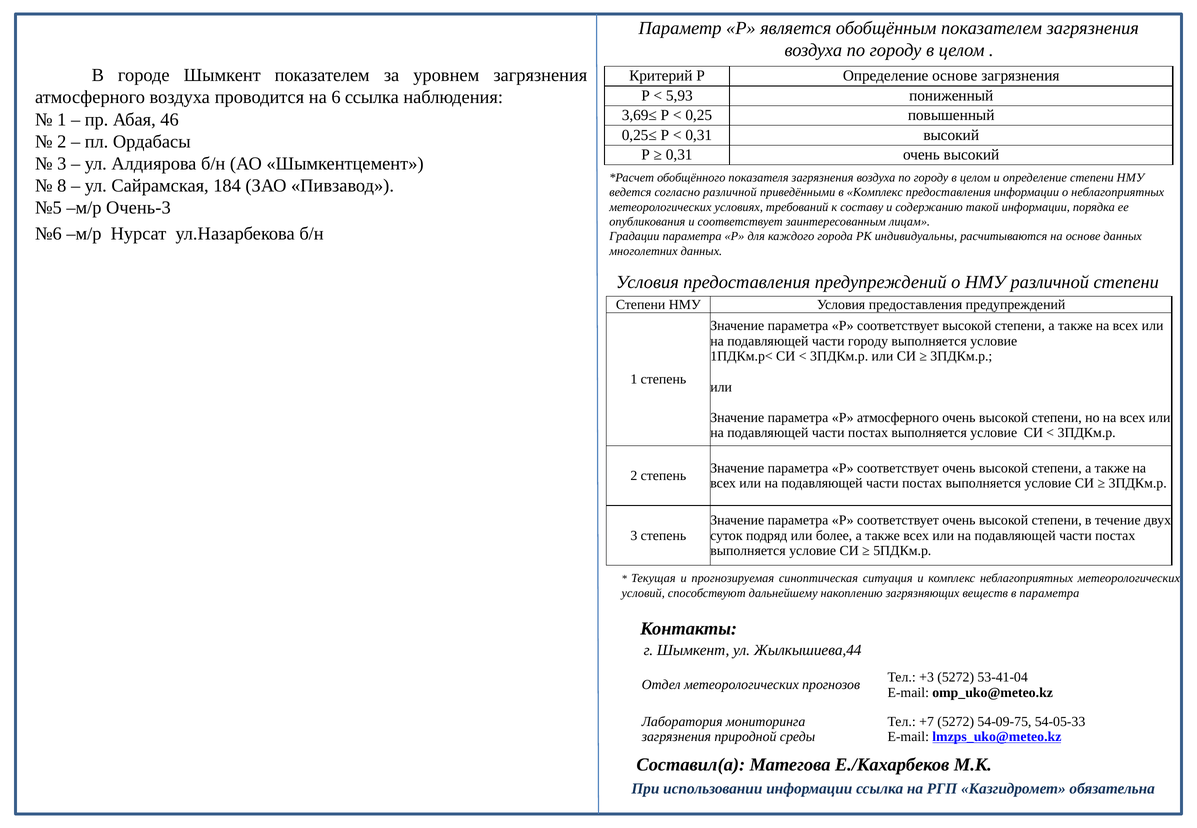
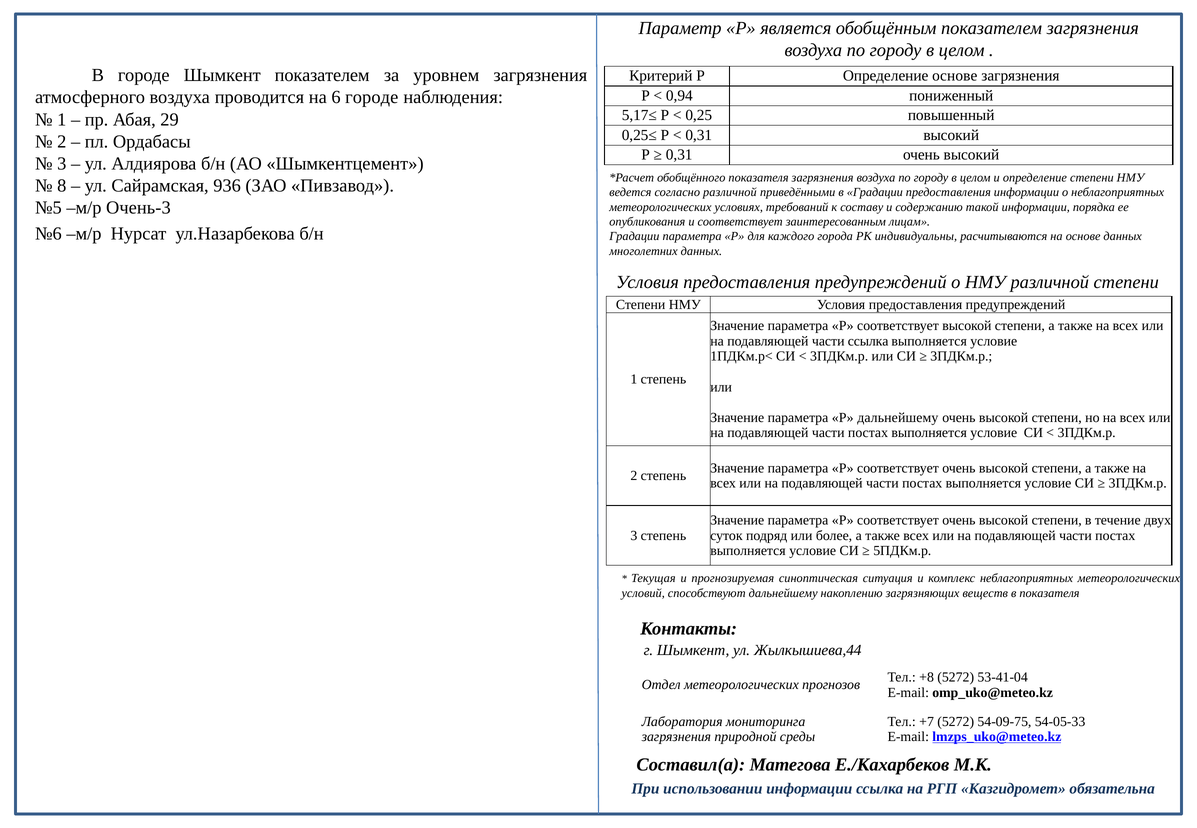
5,93: 5,93 -> 0,94
6 ссылка: ссылка -> городе
3,69≤: 3,69≤ -> 5,17≤
46: 46 -> 29
184: 184 -> 936
в Комплекс: Комплекс -> Градации
части городу: городу -> ссылка
Р атмосферного: атмосферного -> дальнейшему
в параметра: параметра -> показателя
+3: +3 -> +8
